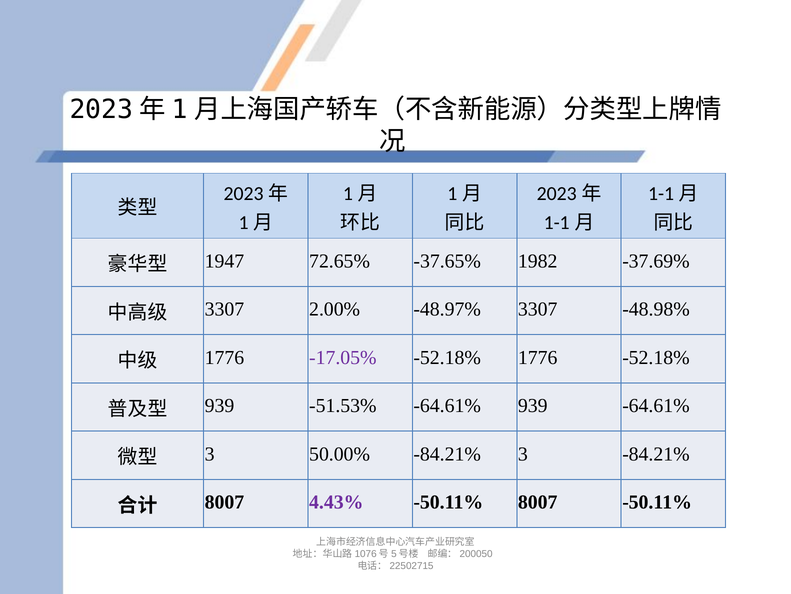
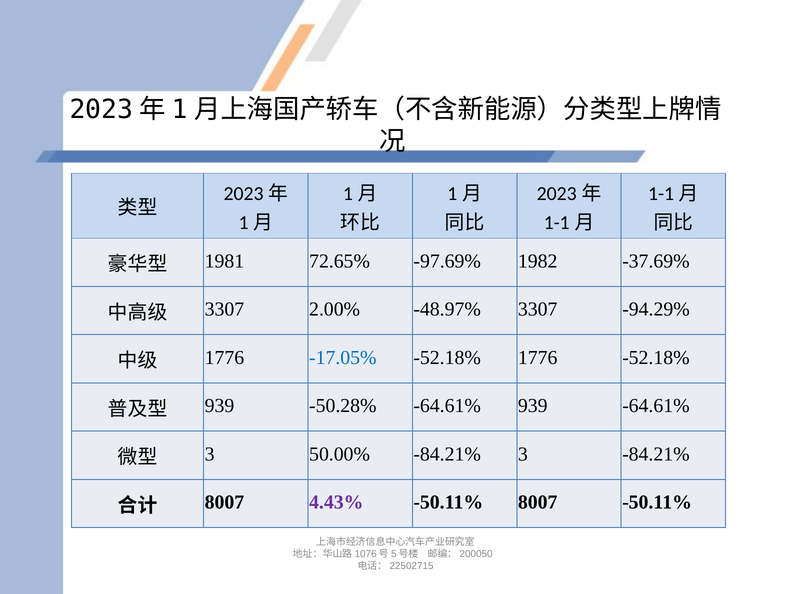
1947: 1947 -> 1981
-37.65%: -37.65% -> -97.69%
-48.98%: -48.98% -> -94.29%
-17.05% colour: purple -> blue
-51.53%: -51.53% -> -50.28%
